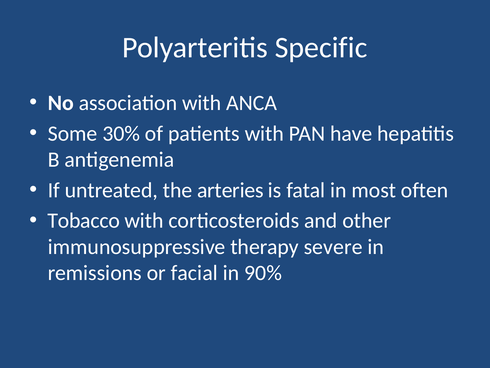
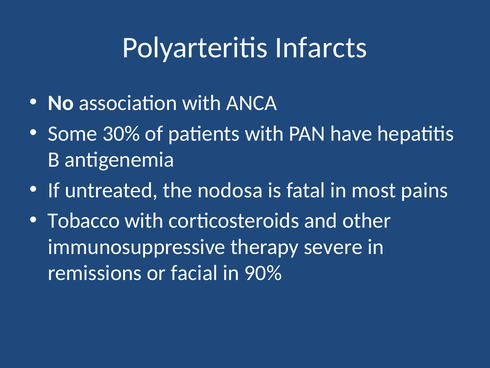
Specific: Specific -> Infarcts
arteries: arteries -> nodosa
often: often -> pains
